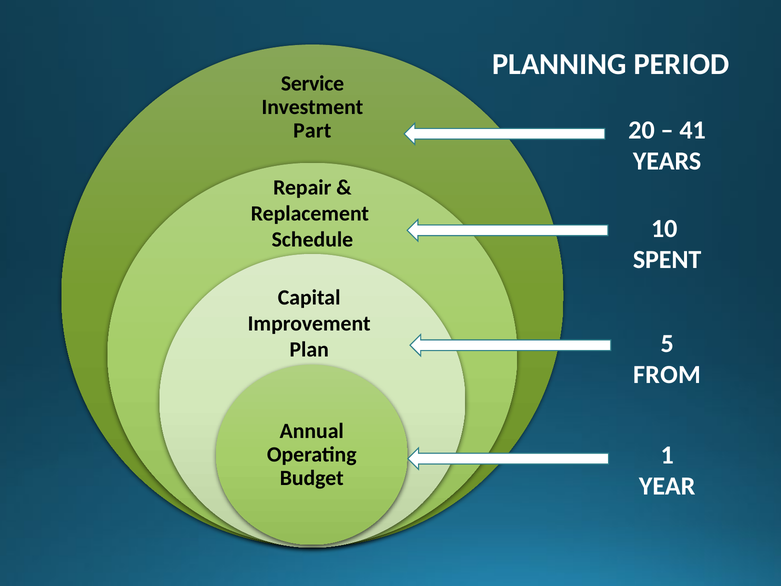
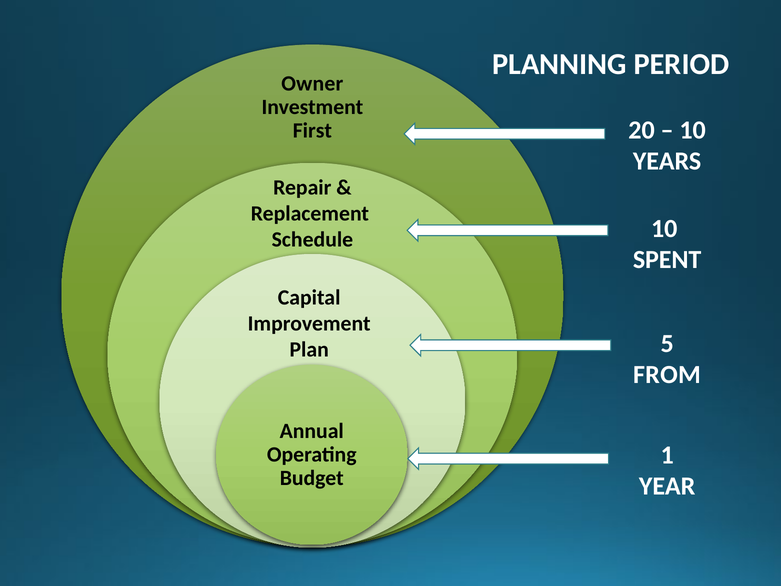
Service: Service -> Owner
41 at (693, 130): 41 -> 10
Part: Part -> First
